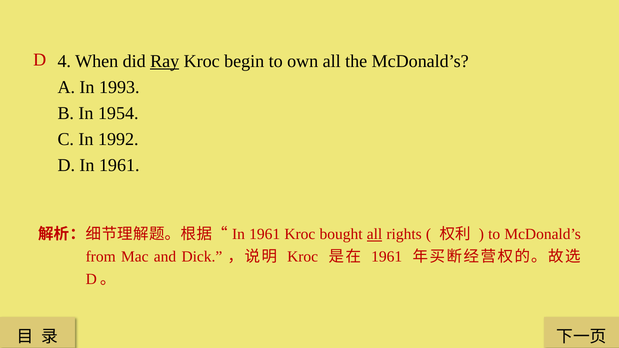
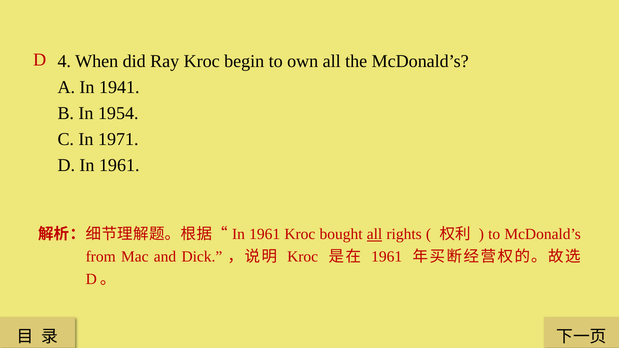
Ray underline: present -> none
1993: 1993 -> 1941
1992: 1992 -> 1971
